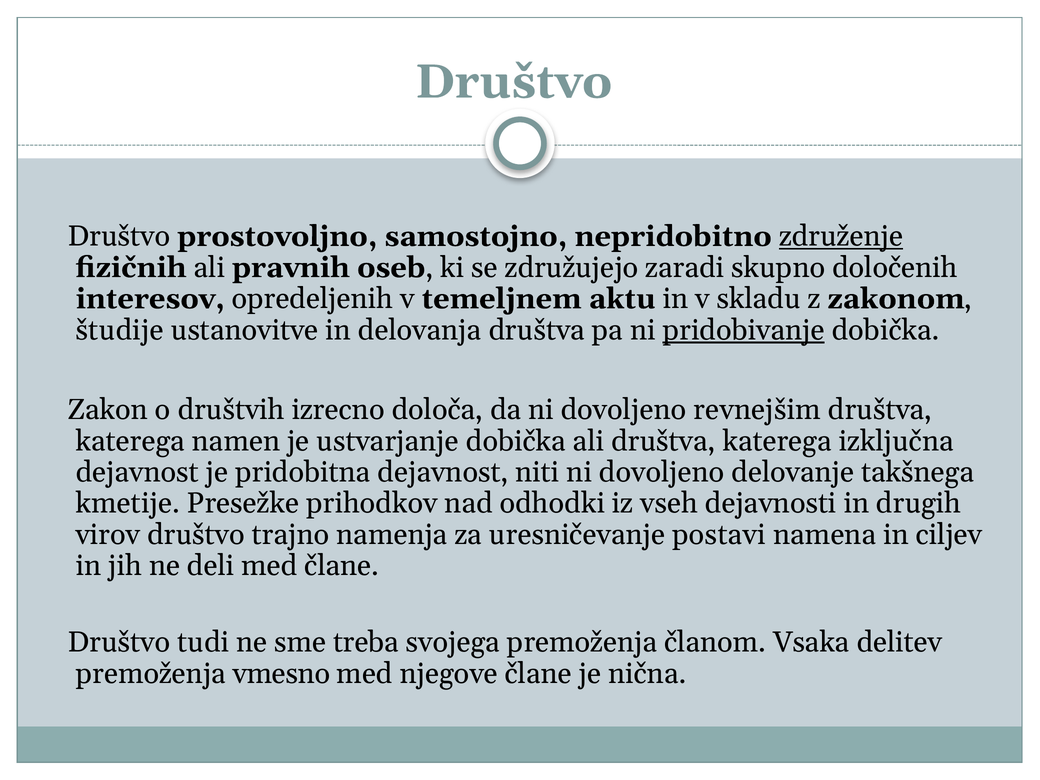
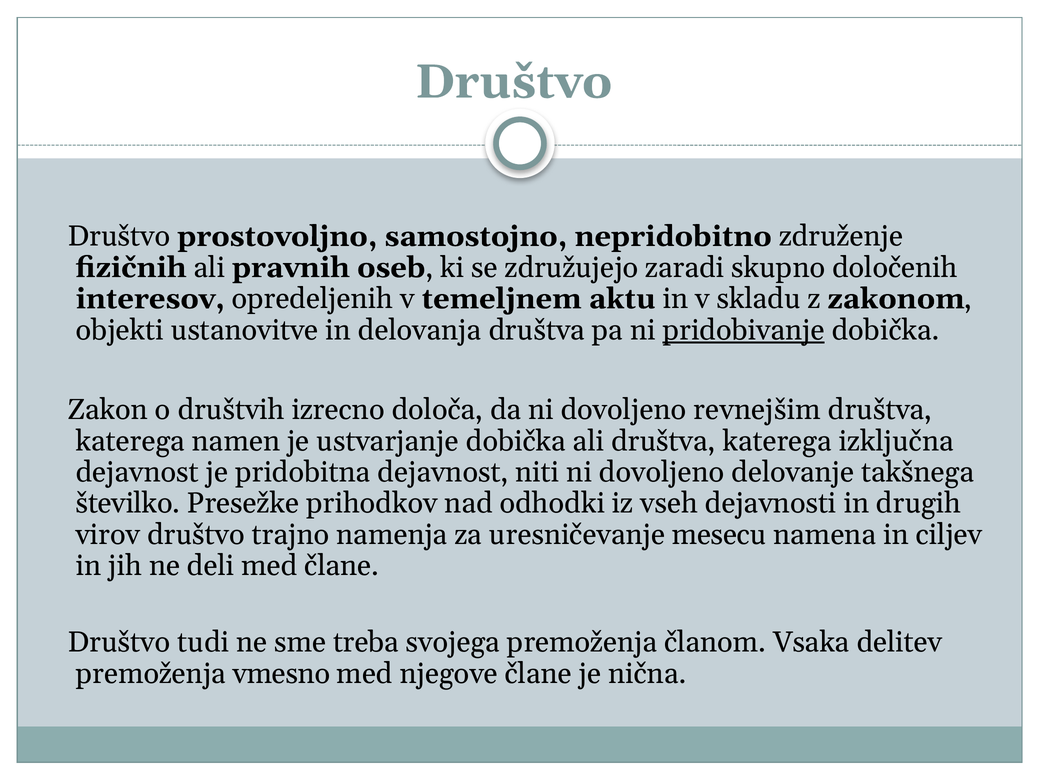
združenje underline: present -> none
študije: študije -> objekti
kmetije: kmetije -> številko
postavi: postavi -> mesecu
